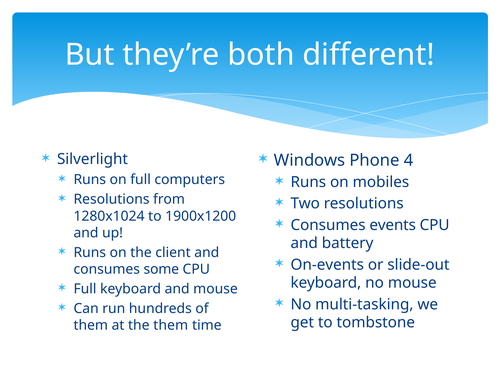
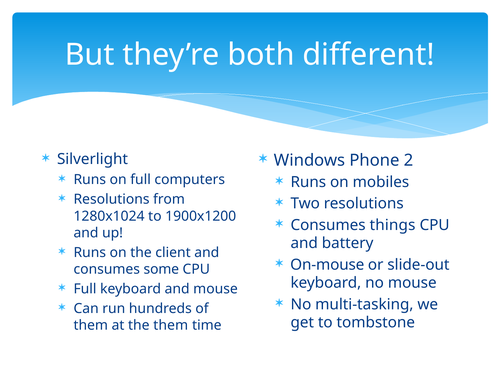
4: 4 -> 2
events: events -> things
On-events: On-events -> On-mouse
